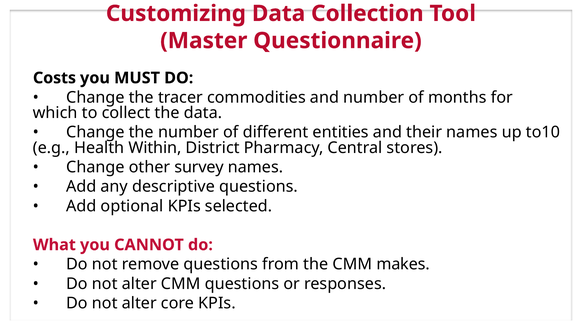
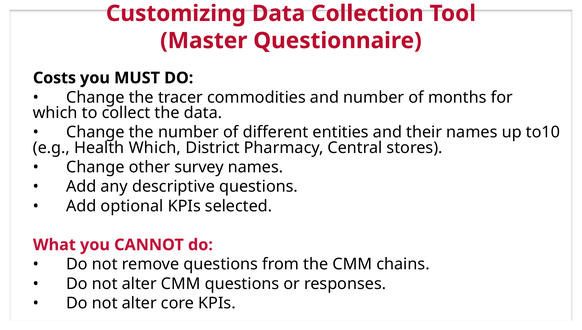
Health Within: Within -> Which
makes: makes -> chains
